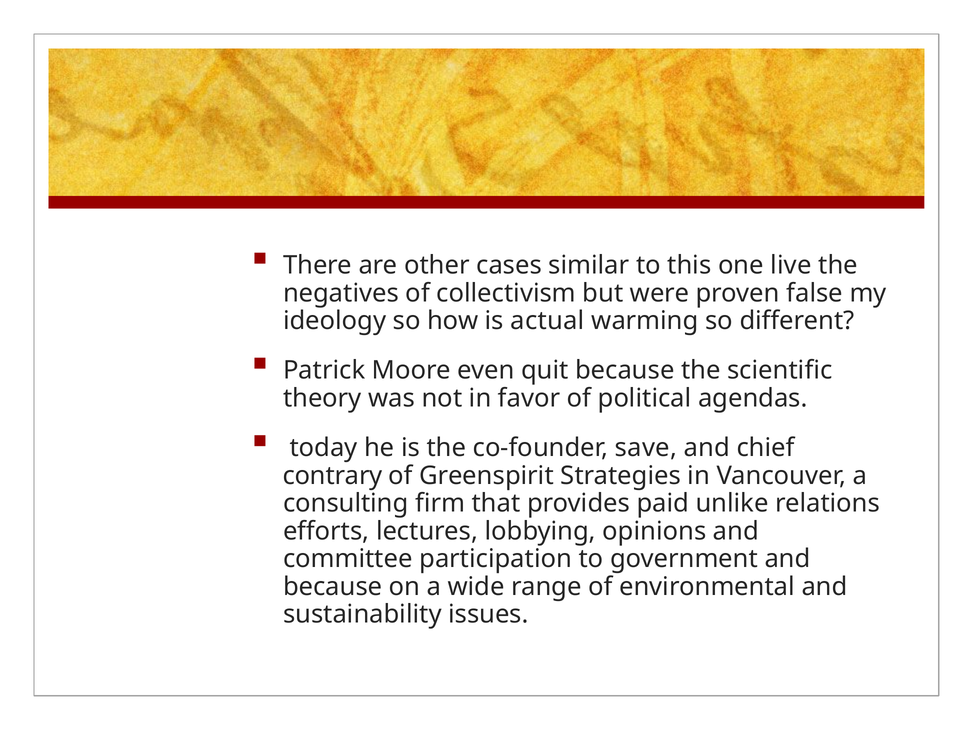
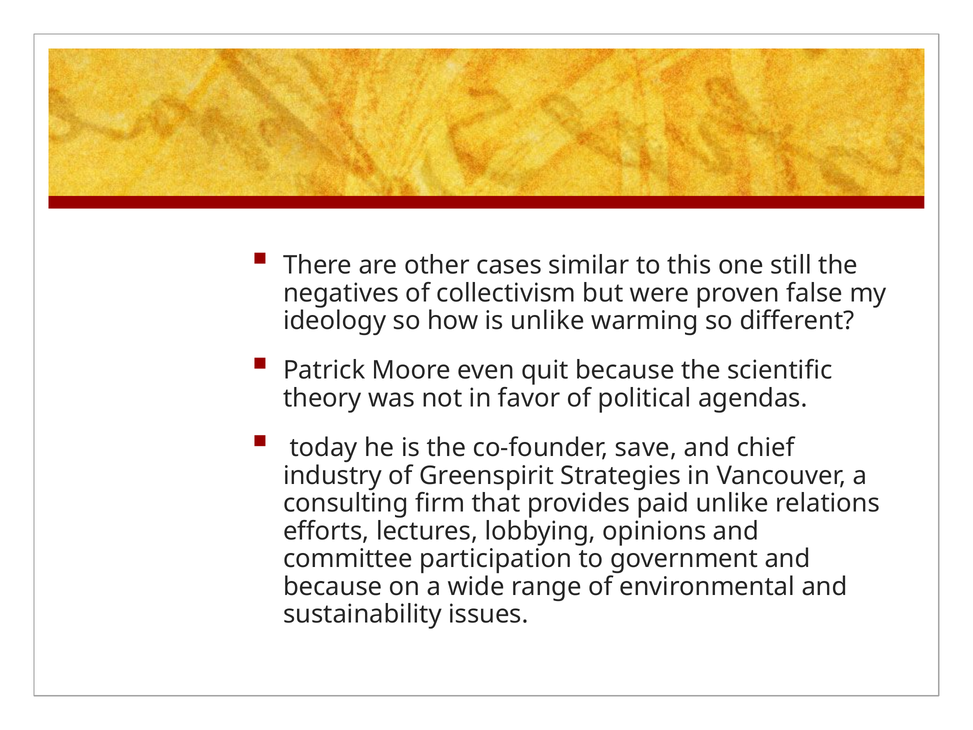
live: live -> still
is actual: actual -> unlike
contrary: contrary -> industry
